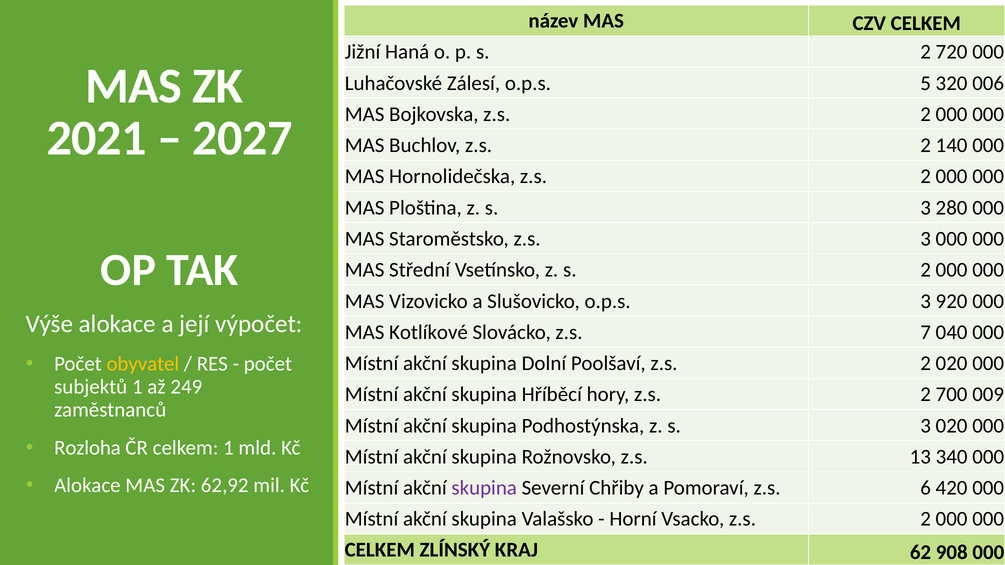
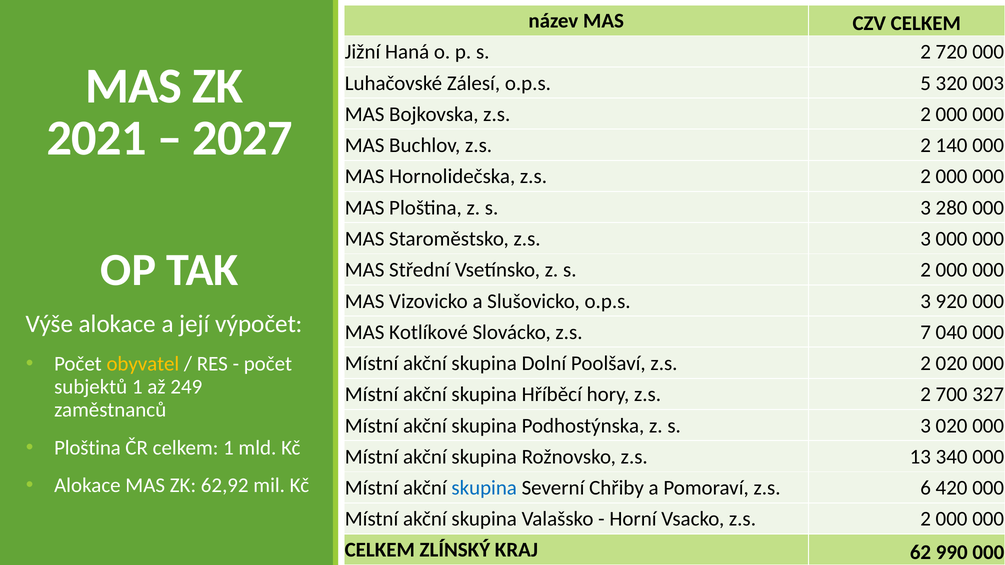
006: 006 -> 003
009: 009 -> 327
Rozloha at (87, 448): Rozloha -> Ploština
skupina at (484, 488) colour: purple -> blue
908: 908 -> 990
